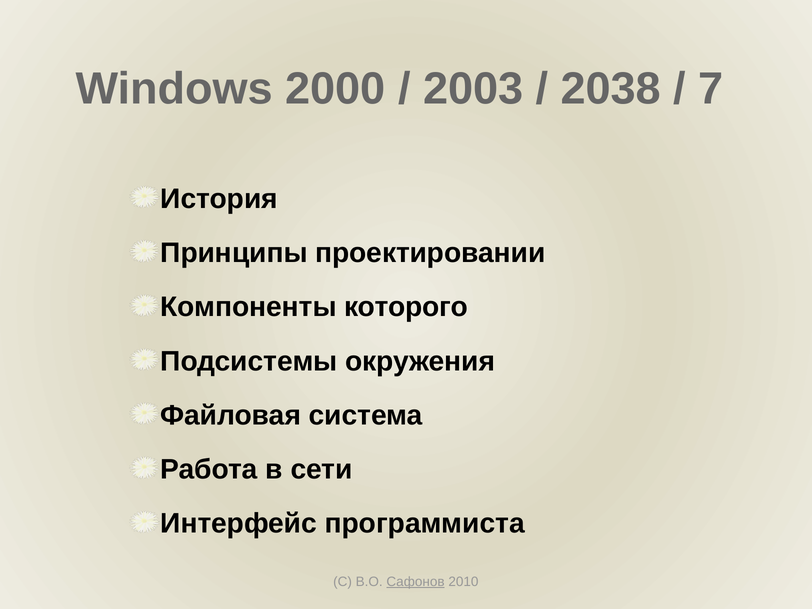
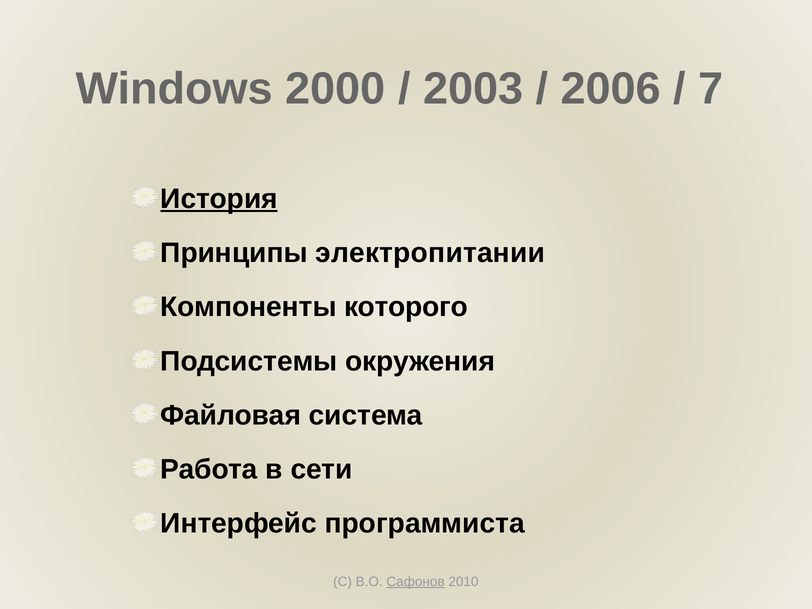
2038: 2038 -> 2006
История underline: none -> present
проектировании: проектировании -> электропитании
